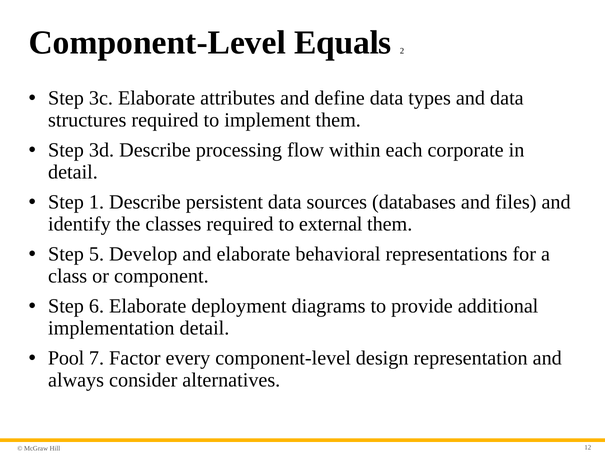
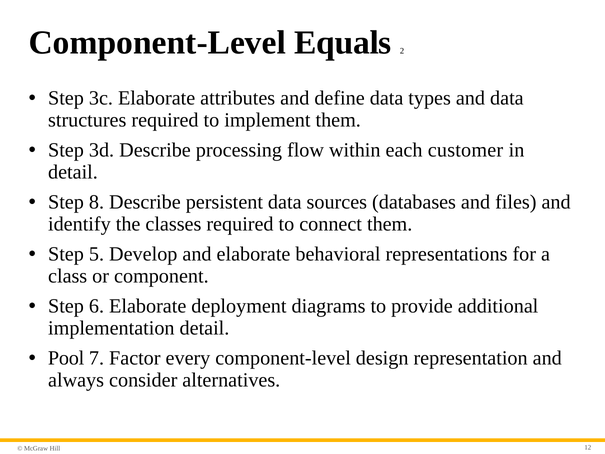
corporate: corporate -> customer
1: 1 -> 8
external: external -> connect
